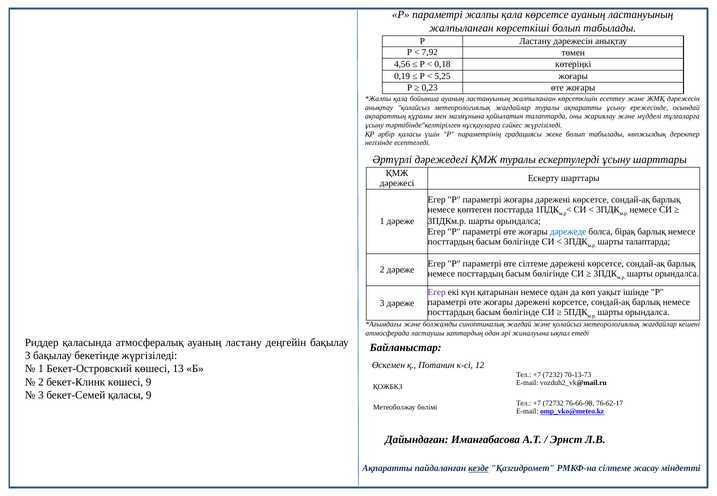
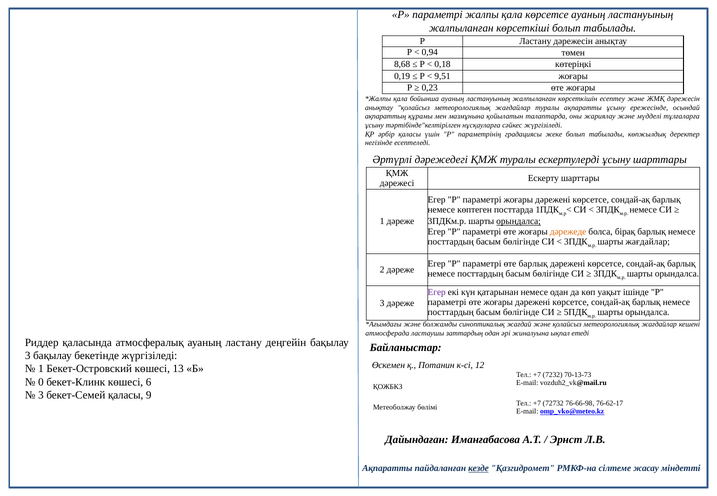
7,92: 7,92 -> 0,94
4,56: 4,56 -> 8,68
5,25: 5,25 -> 9,51
орындалса at (519, 222) underline: none -> present
дәрежеде colour: blue -> orange
шарты талаптарда: талаптарда -> жағдайлар
өте сілтеме: сілтеме -> барлық
2 at (41, 382): 2 -> 0
көшесі 9: 9 -> 6
